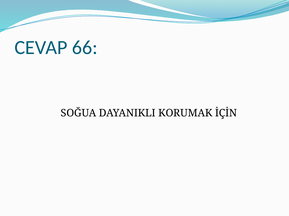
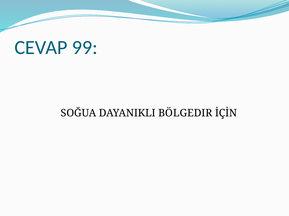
66: 66 -> 99
KORUMAK: KORUMAK -> BÖLGEDIR
